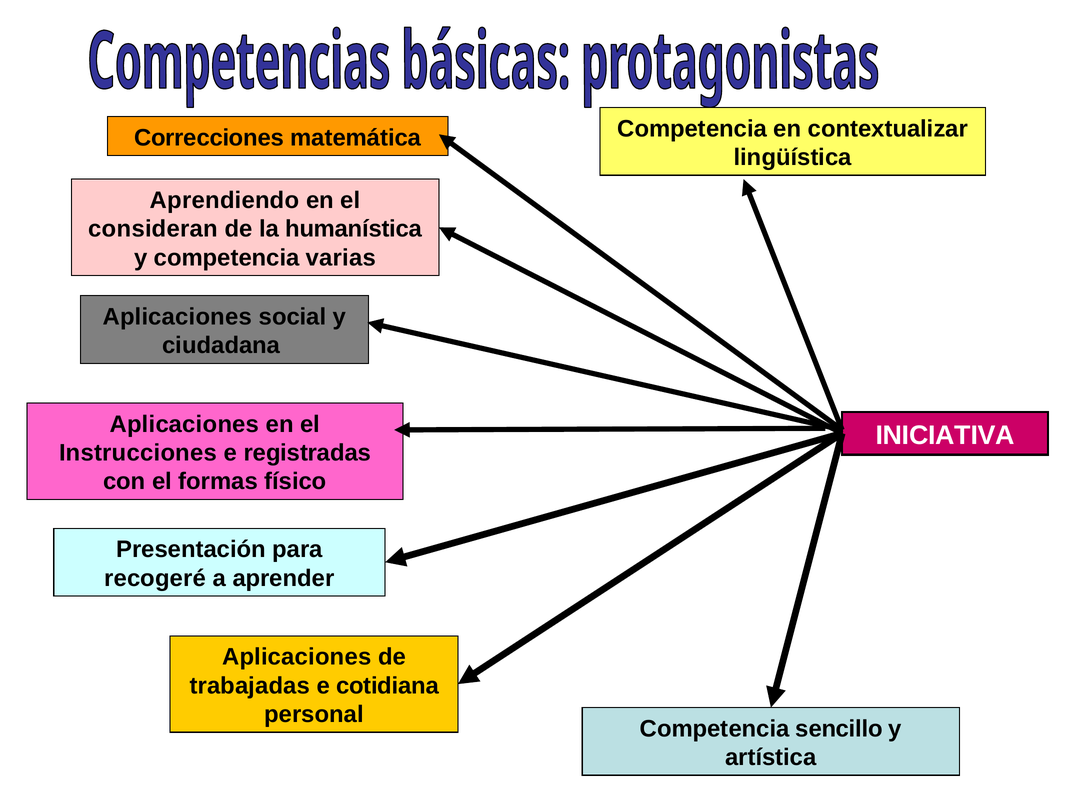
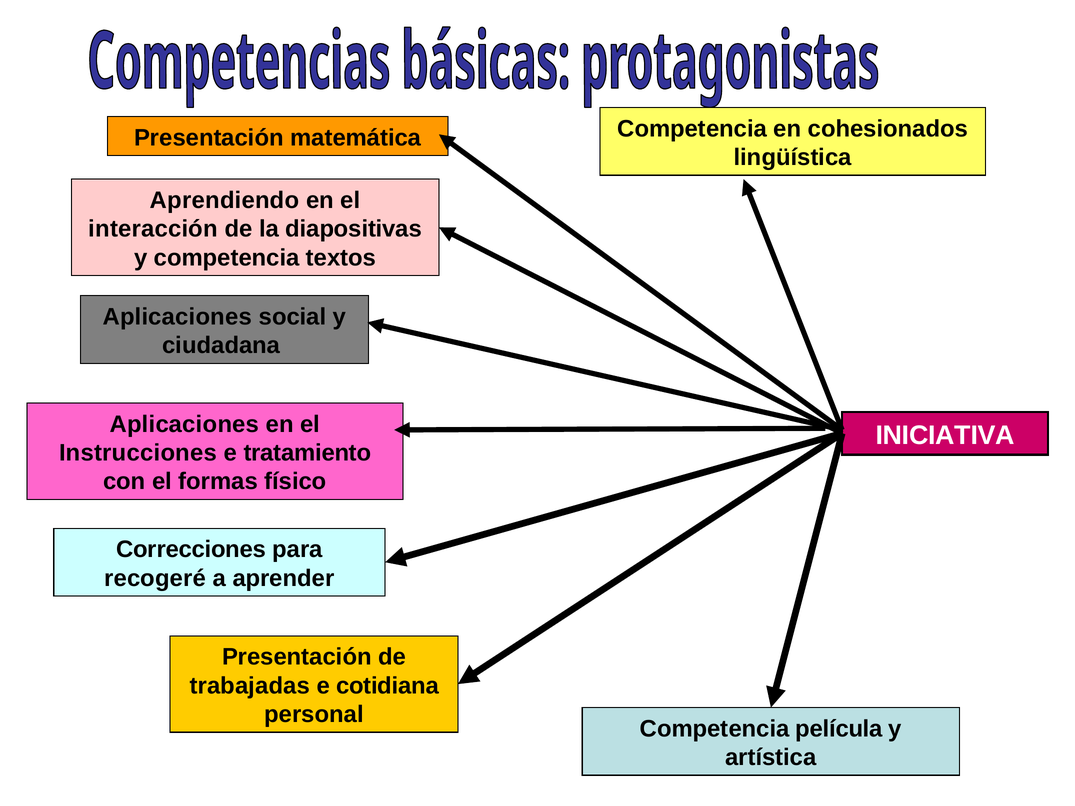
contextualizar: contextualizar -> cohesionados
Correcciones at (209, 138): Correcciones -> Presentación
consideran: consideran -> interacción
humanística: humanística -> diapositivas
varias: varias -> textos
registradas: registradas -> tratamiento
Presentación: Presentación -> Correcciones
Aplicaciones at (297, 657): Aplicaciones -> Presentación
sencillo: sencillo -> película
